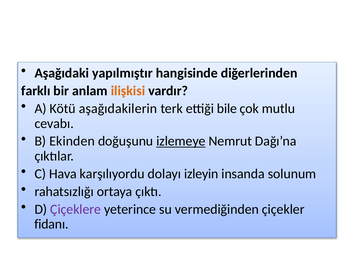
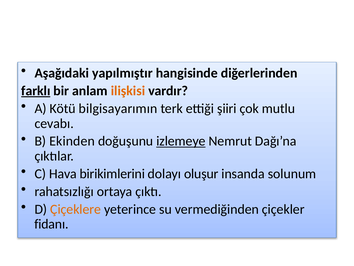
farklı underline: none -> present
aşağıdakilerin: aşağıdakilerin -> bilgisayarımın
bile: bile -> şiiri
karşılıyordu: karşılıyordu -> birikimlerini
izleyin: izleyin -> oluşur
Çiçeklere colour: purple -> orange
